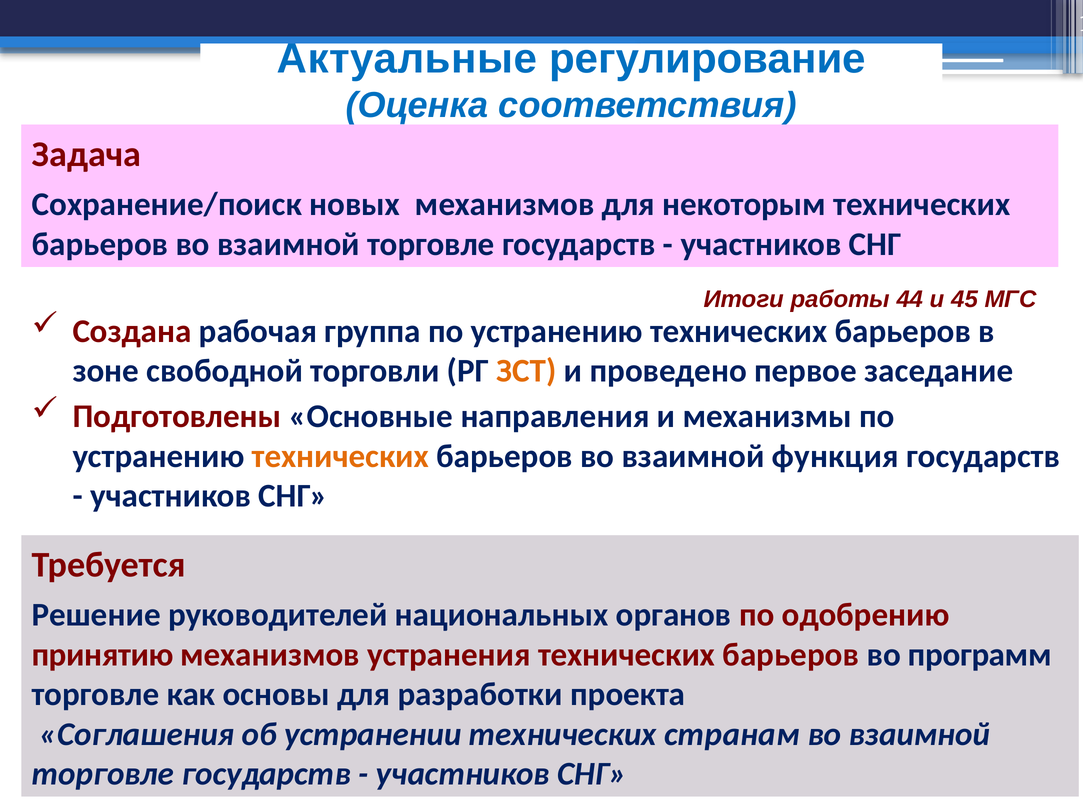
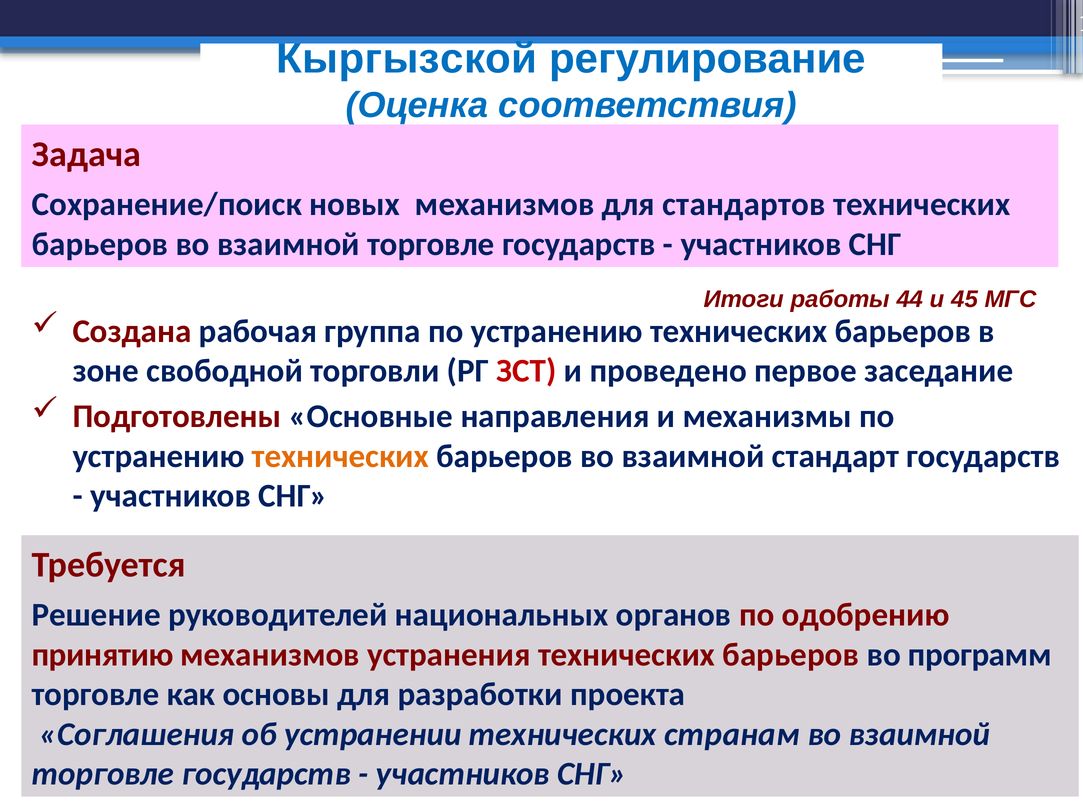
Актуальные: Актуальные -> Кыргызской
некоторым: некоторым -> стандартов
ЗСТ colour: orange -> red
функция: функция -> стандарт
